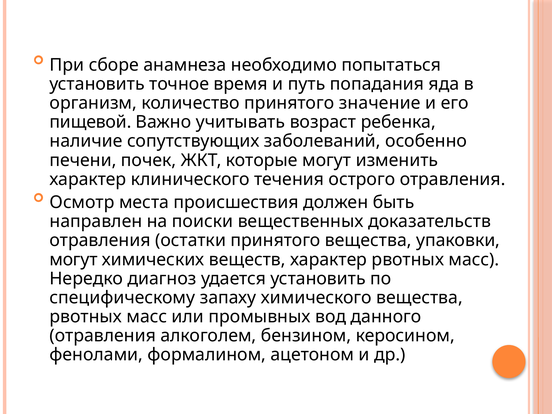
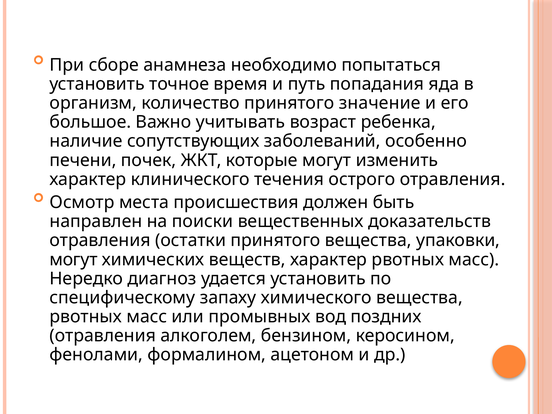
пищевой: пищевой -> большое
данного: данного -> поздних
